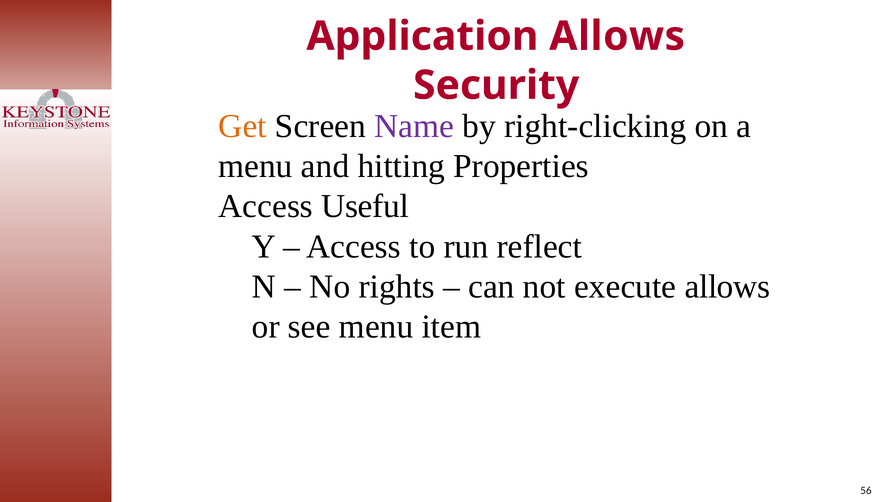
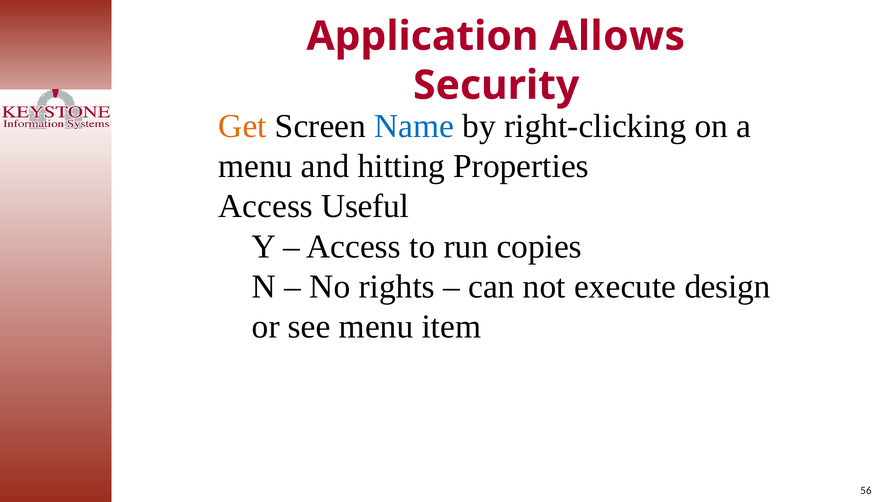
Name colour: purple -> blue
reflect: reflect -> copies
execute allows: allows -> design
